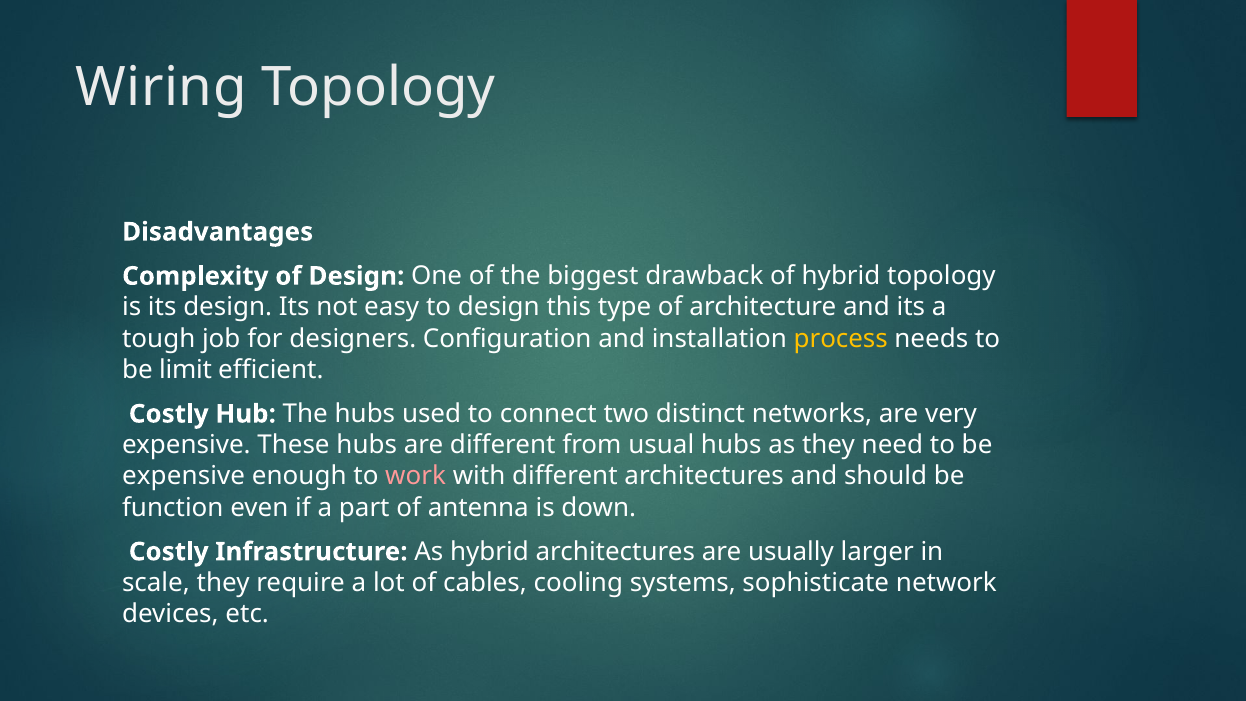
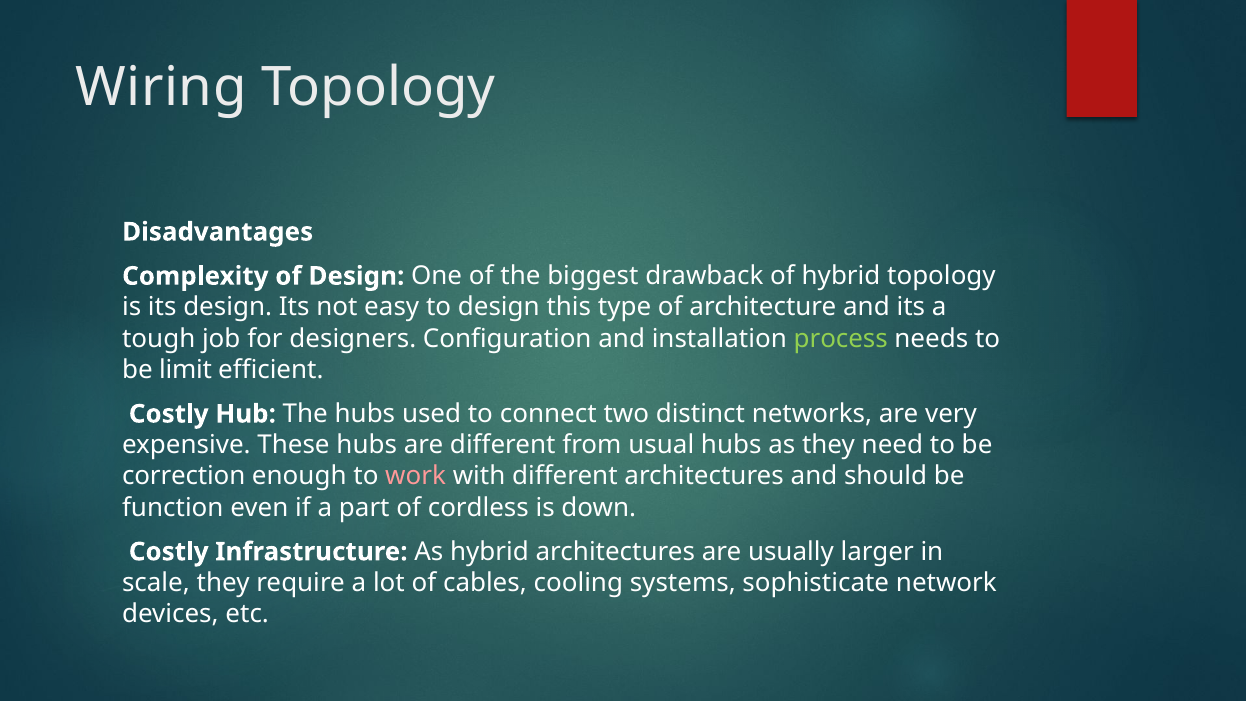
process colour: yellow -> light green
expensive at (184, 476): expensive -> correction
antenna: antenna -> cordless
